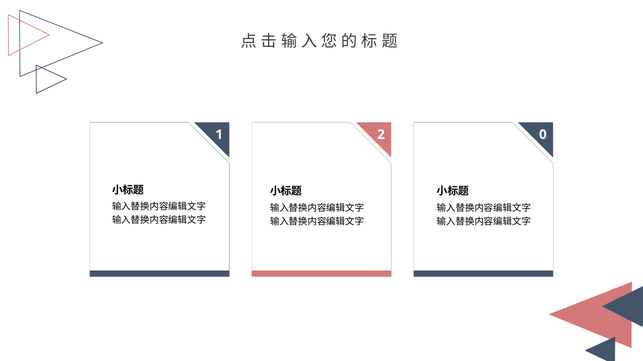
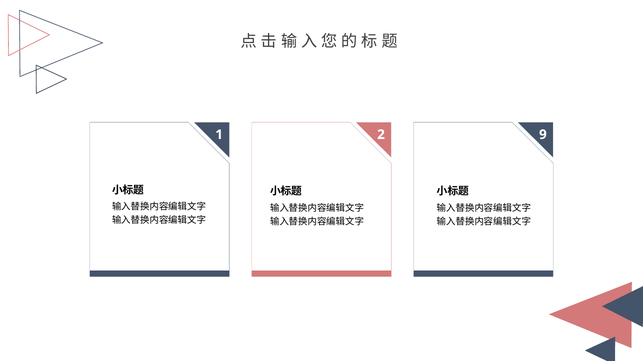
0: 0 -> 9
